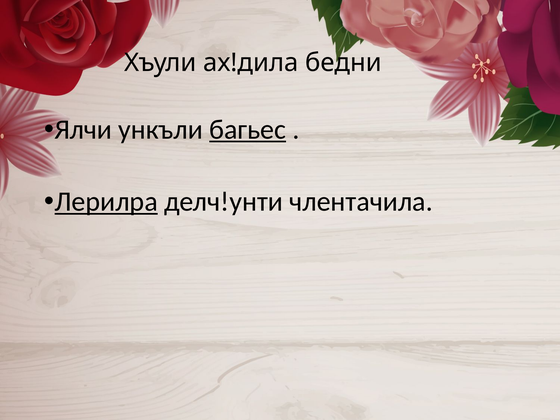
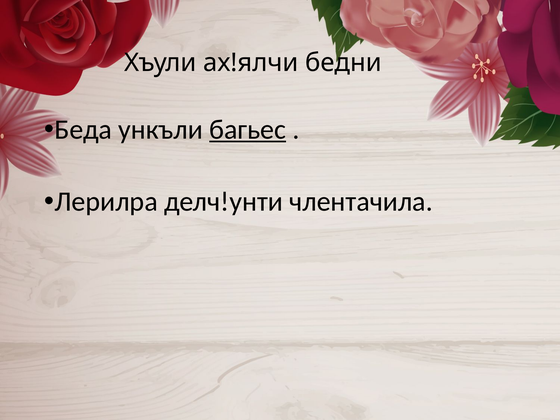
ах!дила: ах!дила -> ах!ялчи
Ялчи: Ялчи -> Беда
Лерилра underline: present -> none
